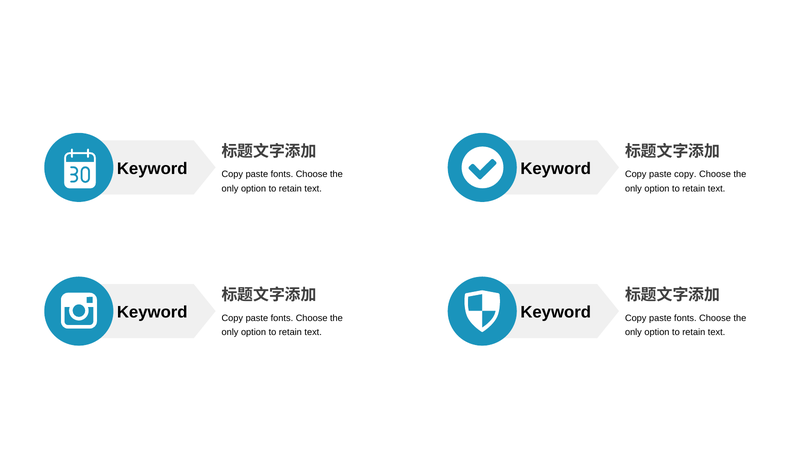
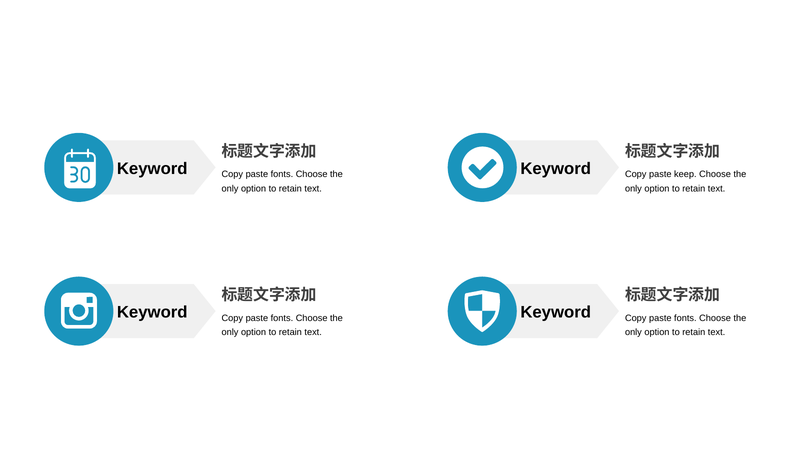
paste copy: copy -> keep
